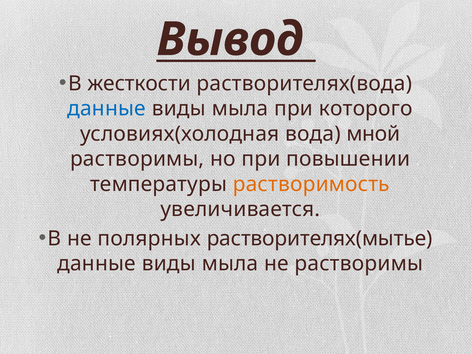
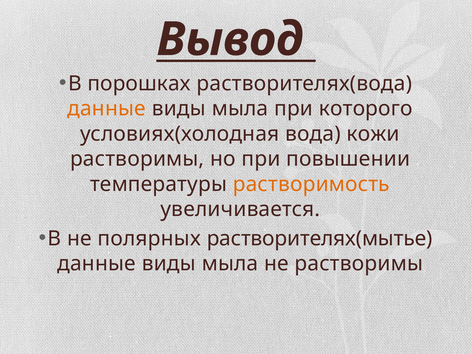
жесткости: жесткости -> порошках
данные at (106, 109) colour: blue -> orange
мной: мной -> кожи
